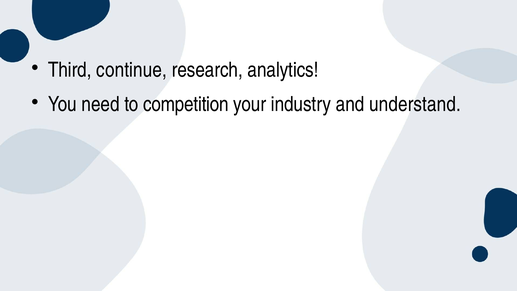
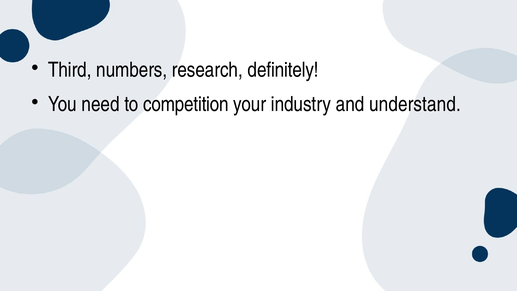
continue: continue -> numbers
analytics: analytics -> definitely
